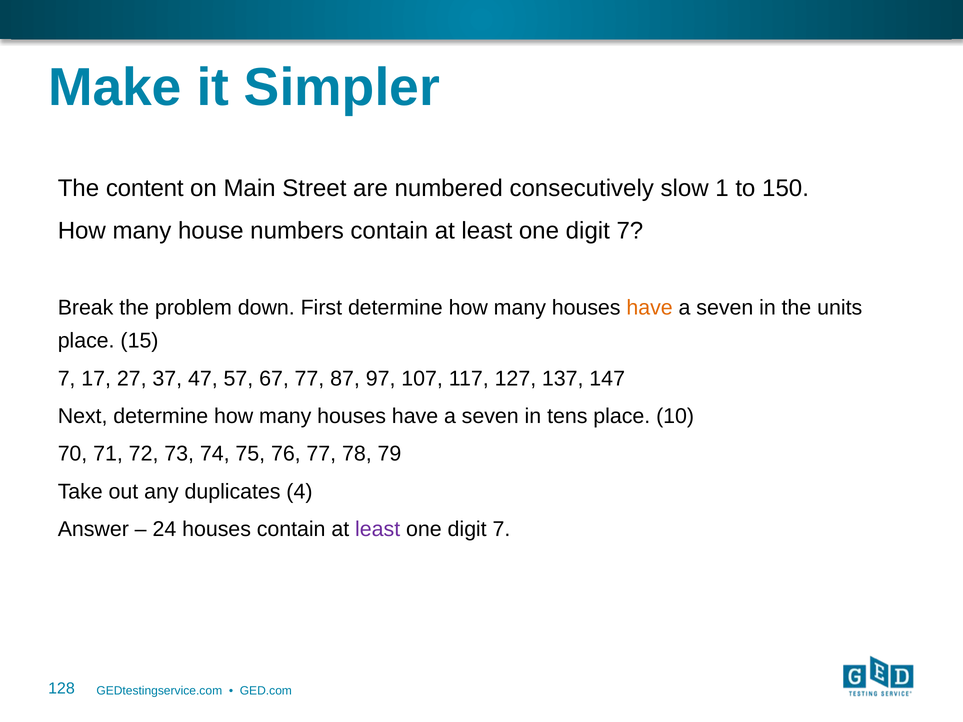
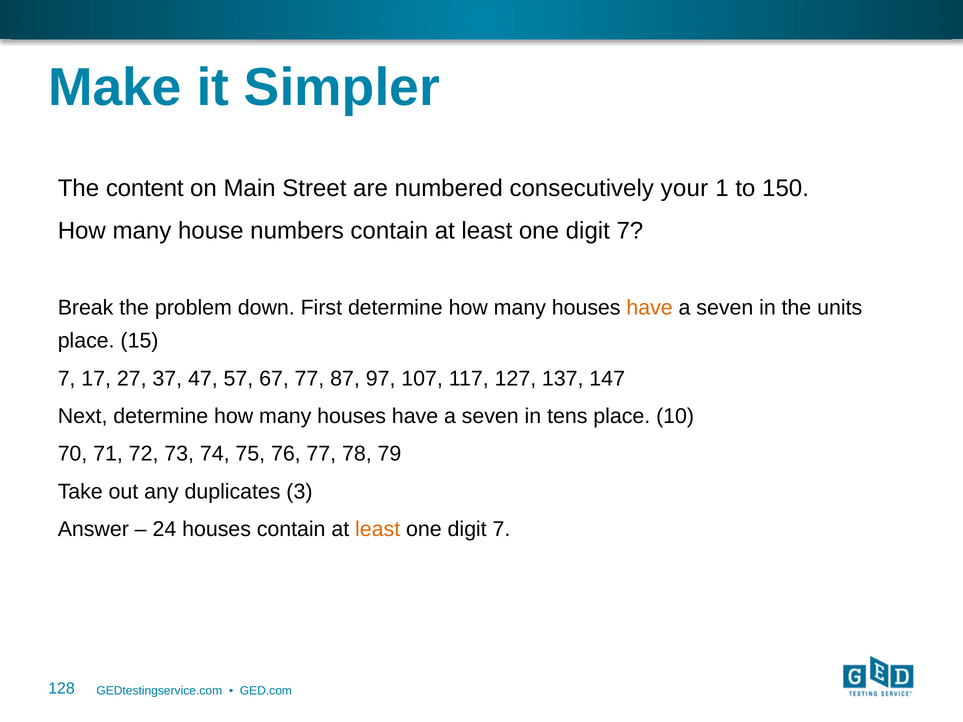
slow: slow -> your
4: 4 -> 3
least at (378, 529) colour: purple -> orange
